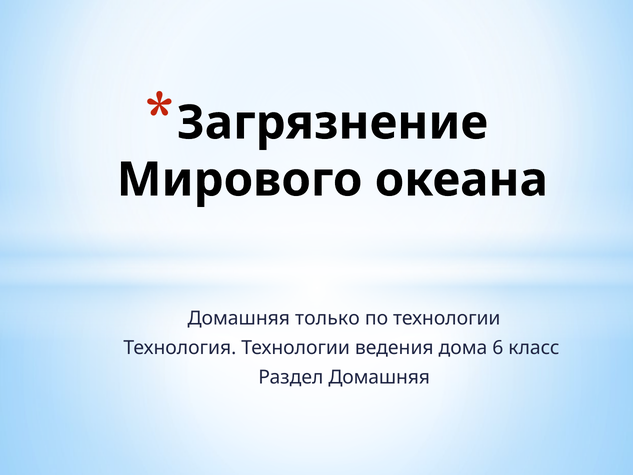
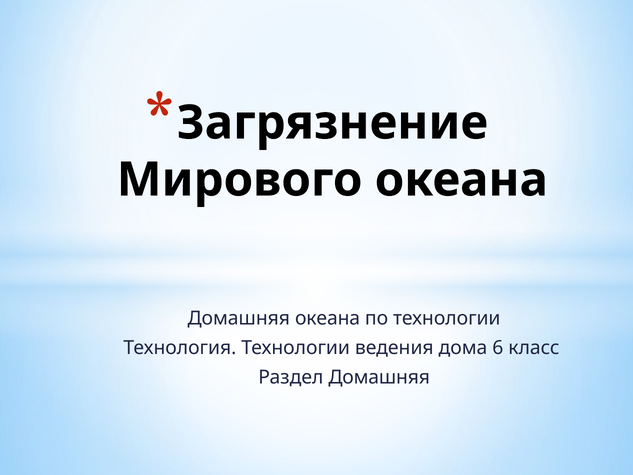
Домашняя только: только -> океана
